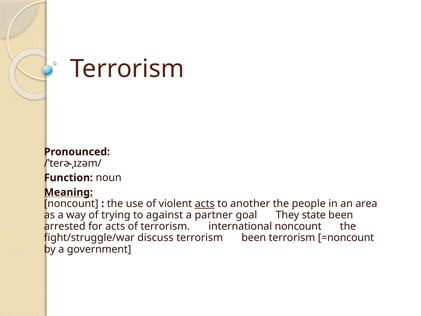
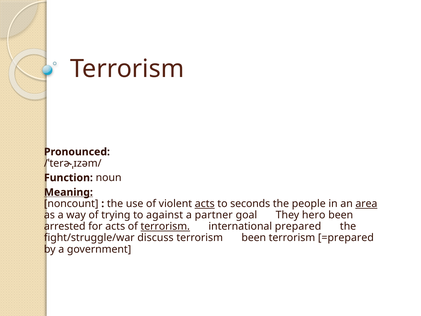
another: another -> seconds
area underline: none -> present
state: state -> hero
terrorism at (165, 226) underline: none -> present
international noncount: noncount -> prepared
=noncount: =noncount -> =prepared
